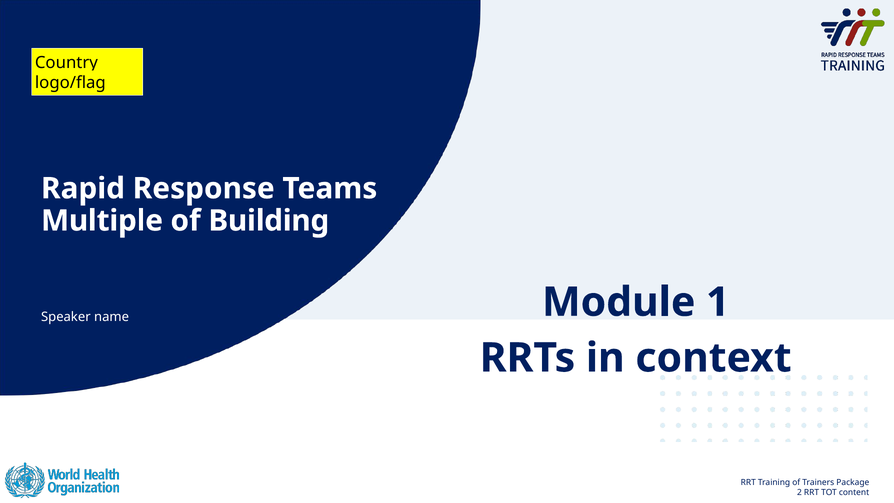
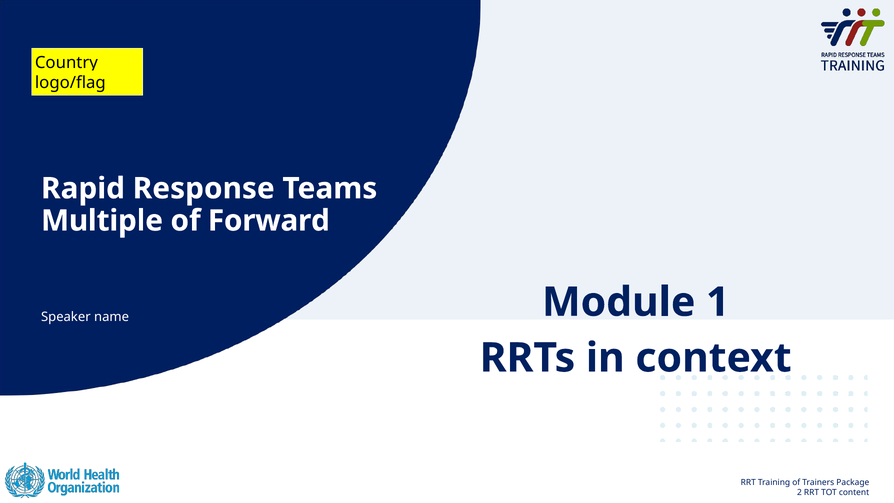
Building: Building -> Forward
